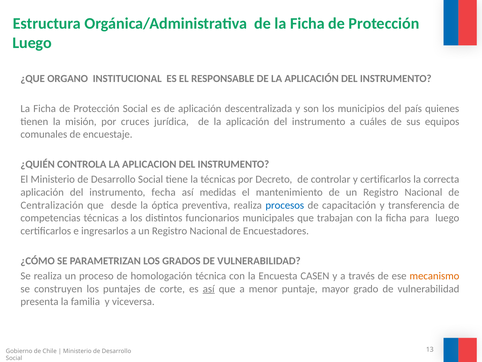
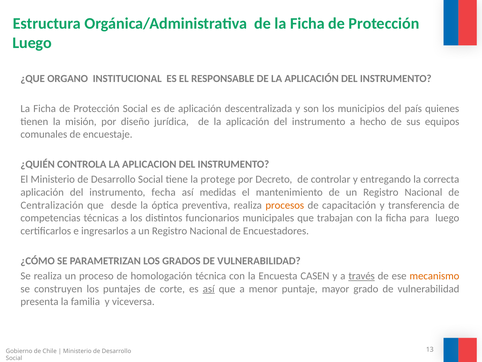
cruces: cruces -> diseño
cuáles: cuáles -> hecho
la técnicas: técnicas -> protege
y certificarlos: certificarlos -> entregando
procesos colour: blue -> orange
través underline: none -> present
